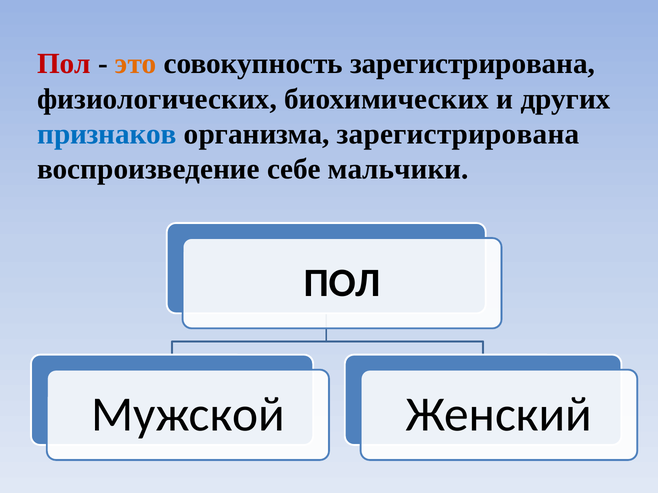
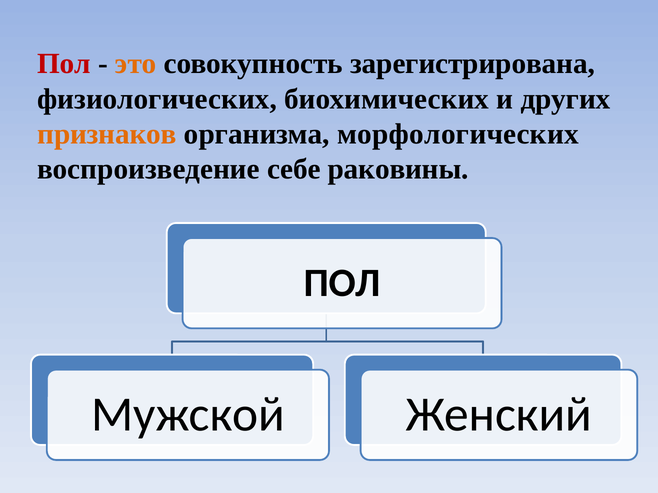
признаков colour: blue -> orange
организма зарегистрирована: зарегистрирована -> морфологических
мальчики: мальчики -> раковины
